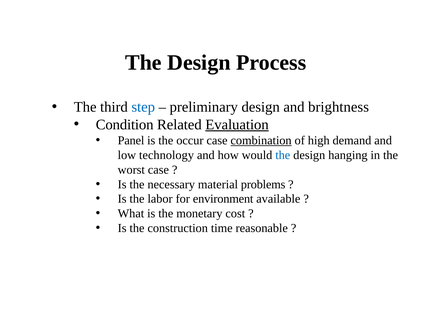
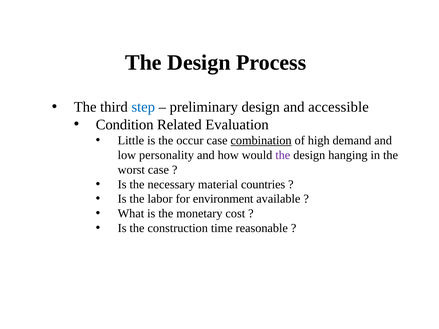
brightness: brightness -> accessible
Evaluation underline: present -> none
Panel: Panel -> Little
technology: technology -> personality
the at (283, 155) colour: blue -> purple
problems: problems -> countries
